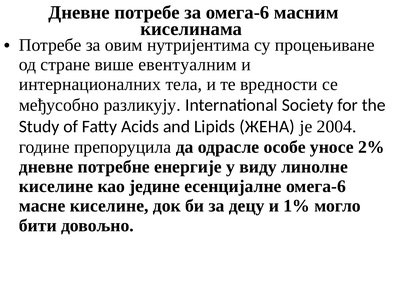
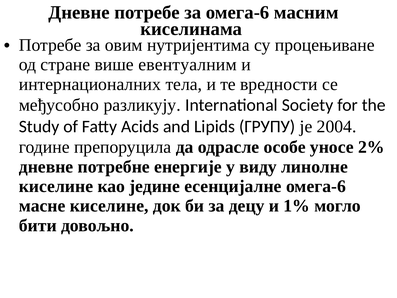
ЖЕНА: ЖЕНА -> ГРУПУ
